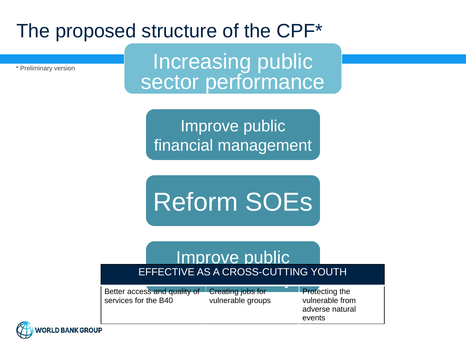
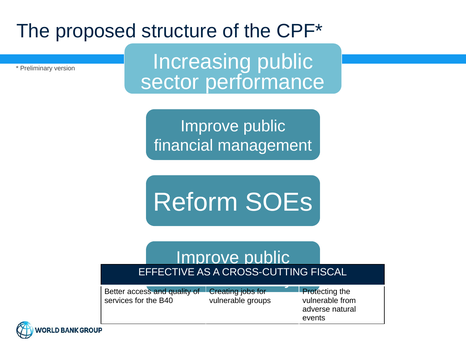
YOUTH: YOUTH -> FISCAL
